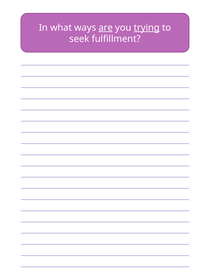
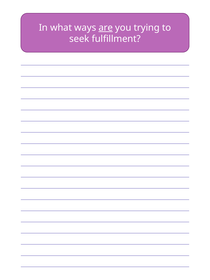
trying underline: present -> none
